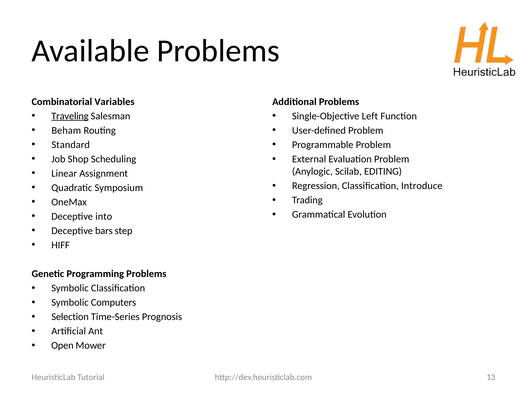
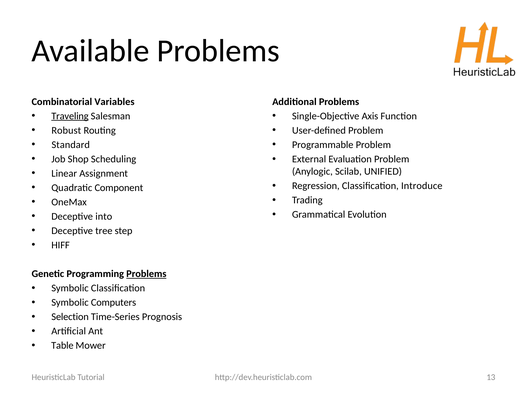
Left: Left -> Axis
Beham: Beham -> Robust
EDITING: EDITING -> UNIFIED
Symposium: Symposium -> Component
bars: bars -> tree
Problems at (146, 274) underline: none -> present
Open: Open -> Table
